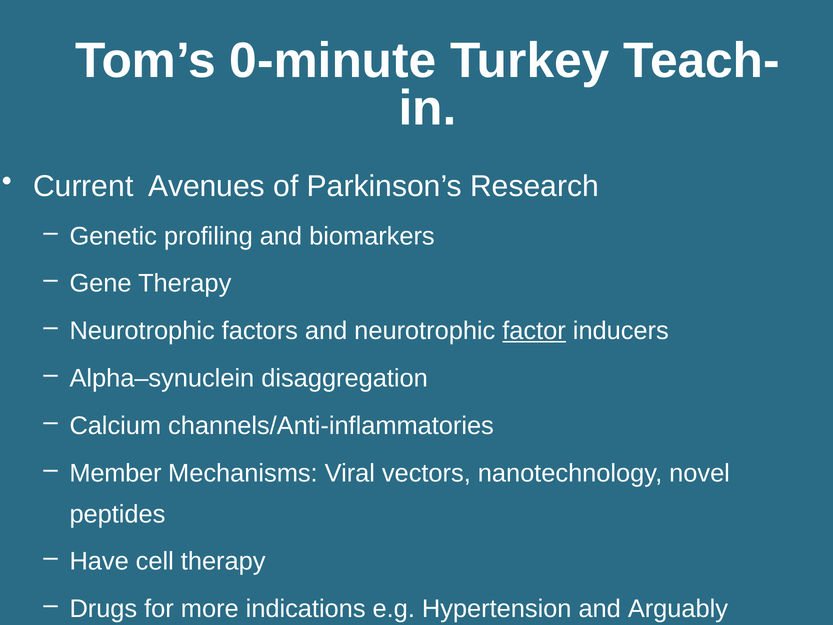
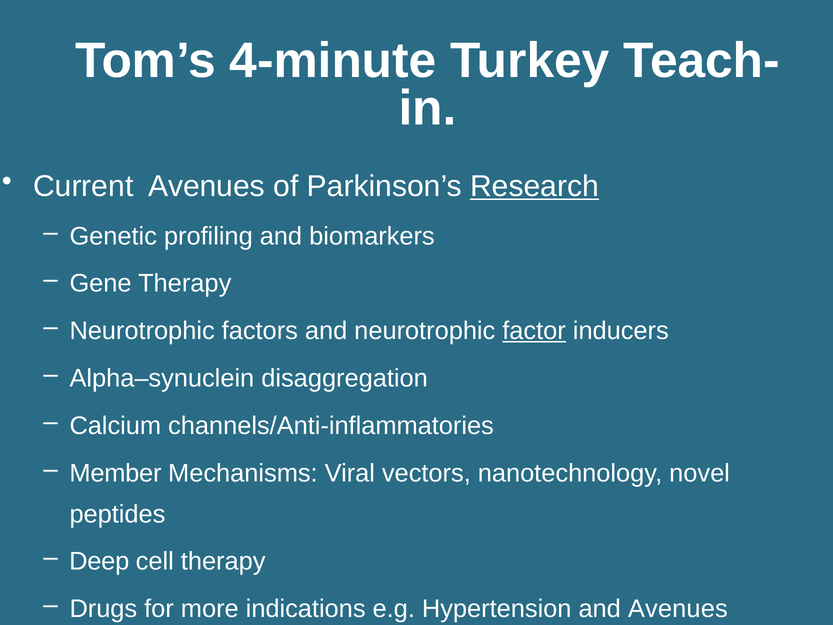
0-minute: 0-minute -> 4-minute
Research underline: none -> present
Have: Have -> Deep
and Arguably: Arguably -> Avenues
